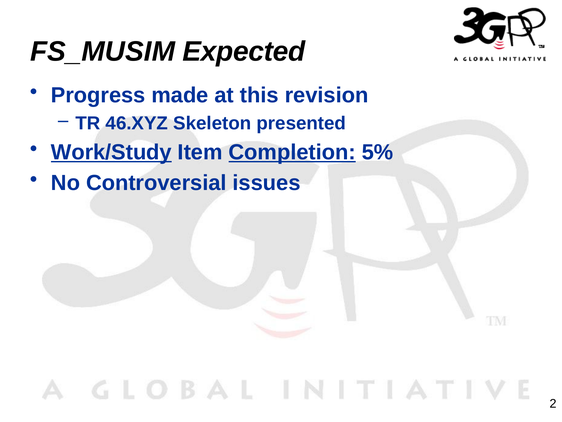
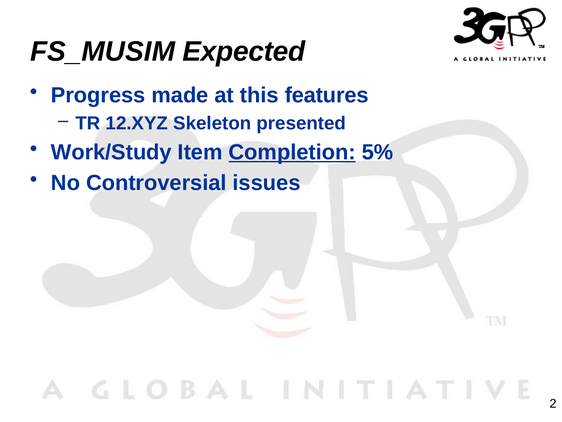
revision: revision -> features
46.XYZ: 46.XYZ -> 12.XYZ
Work/Study underline: present -> none
